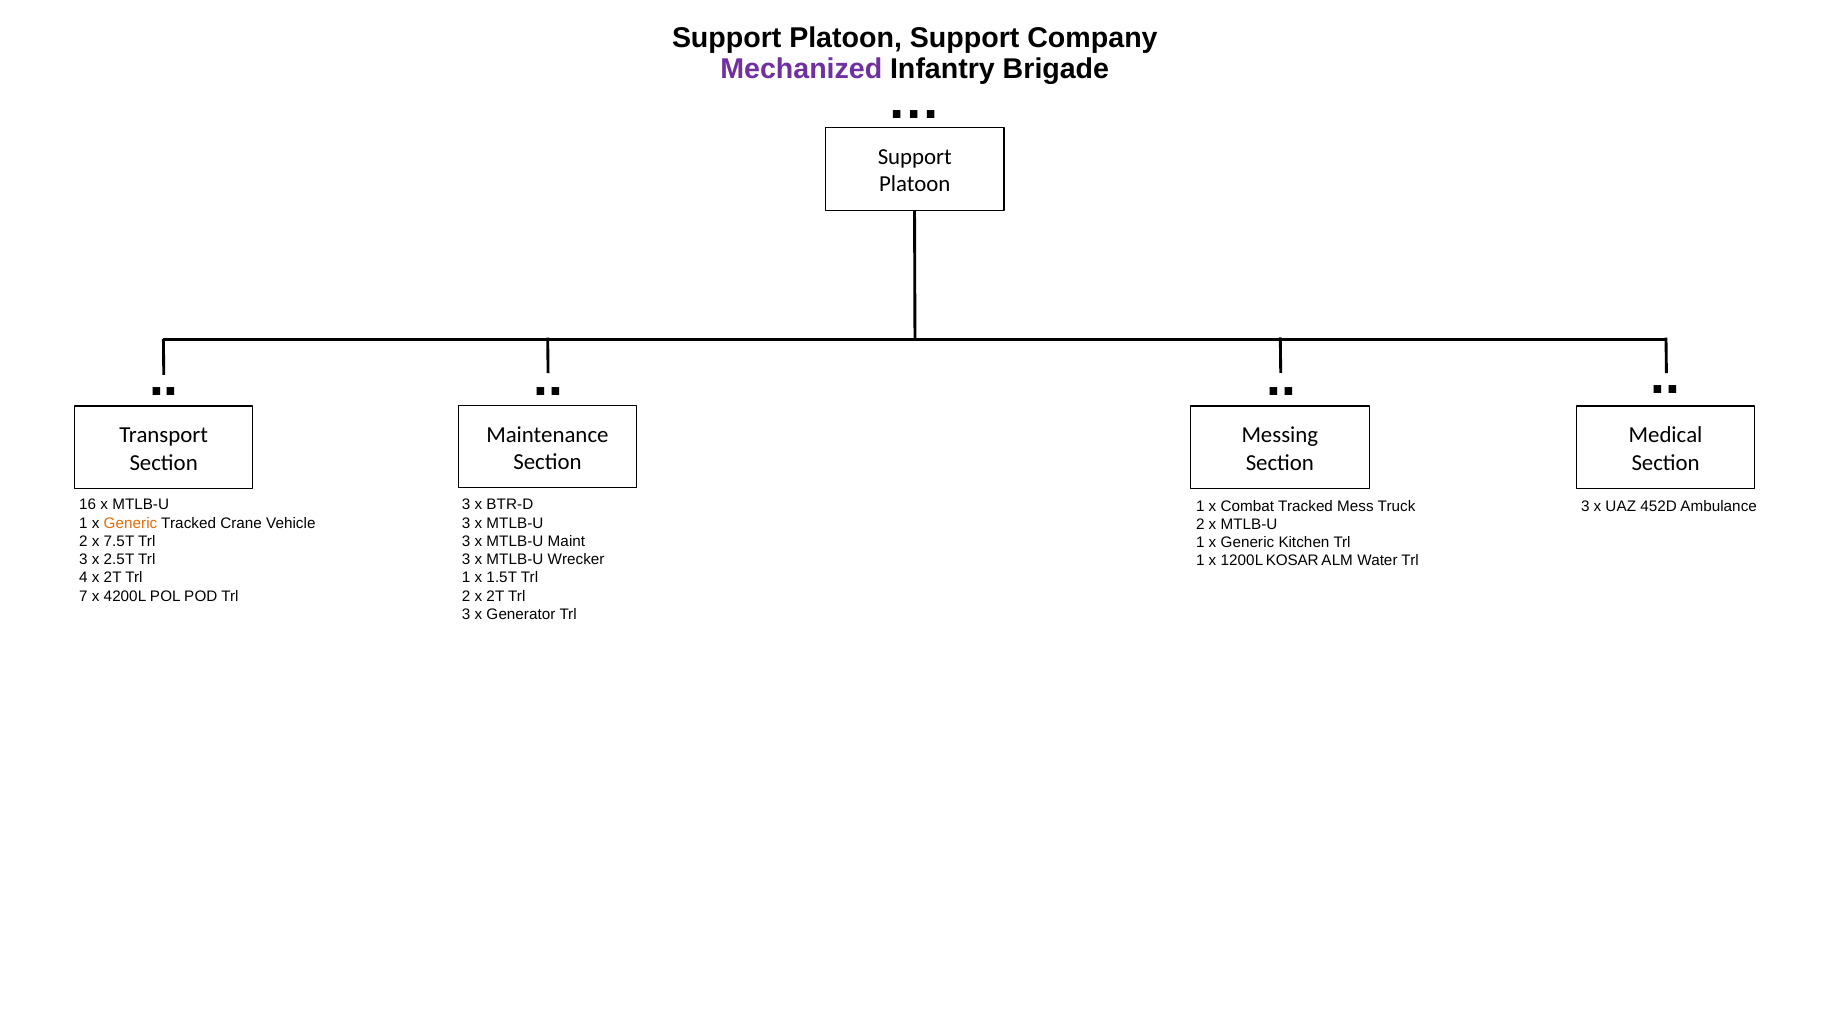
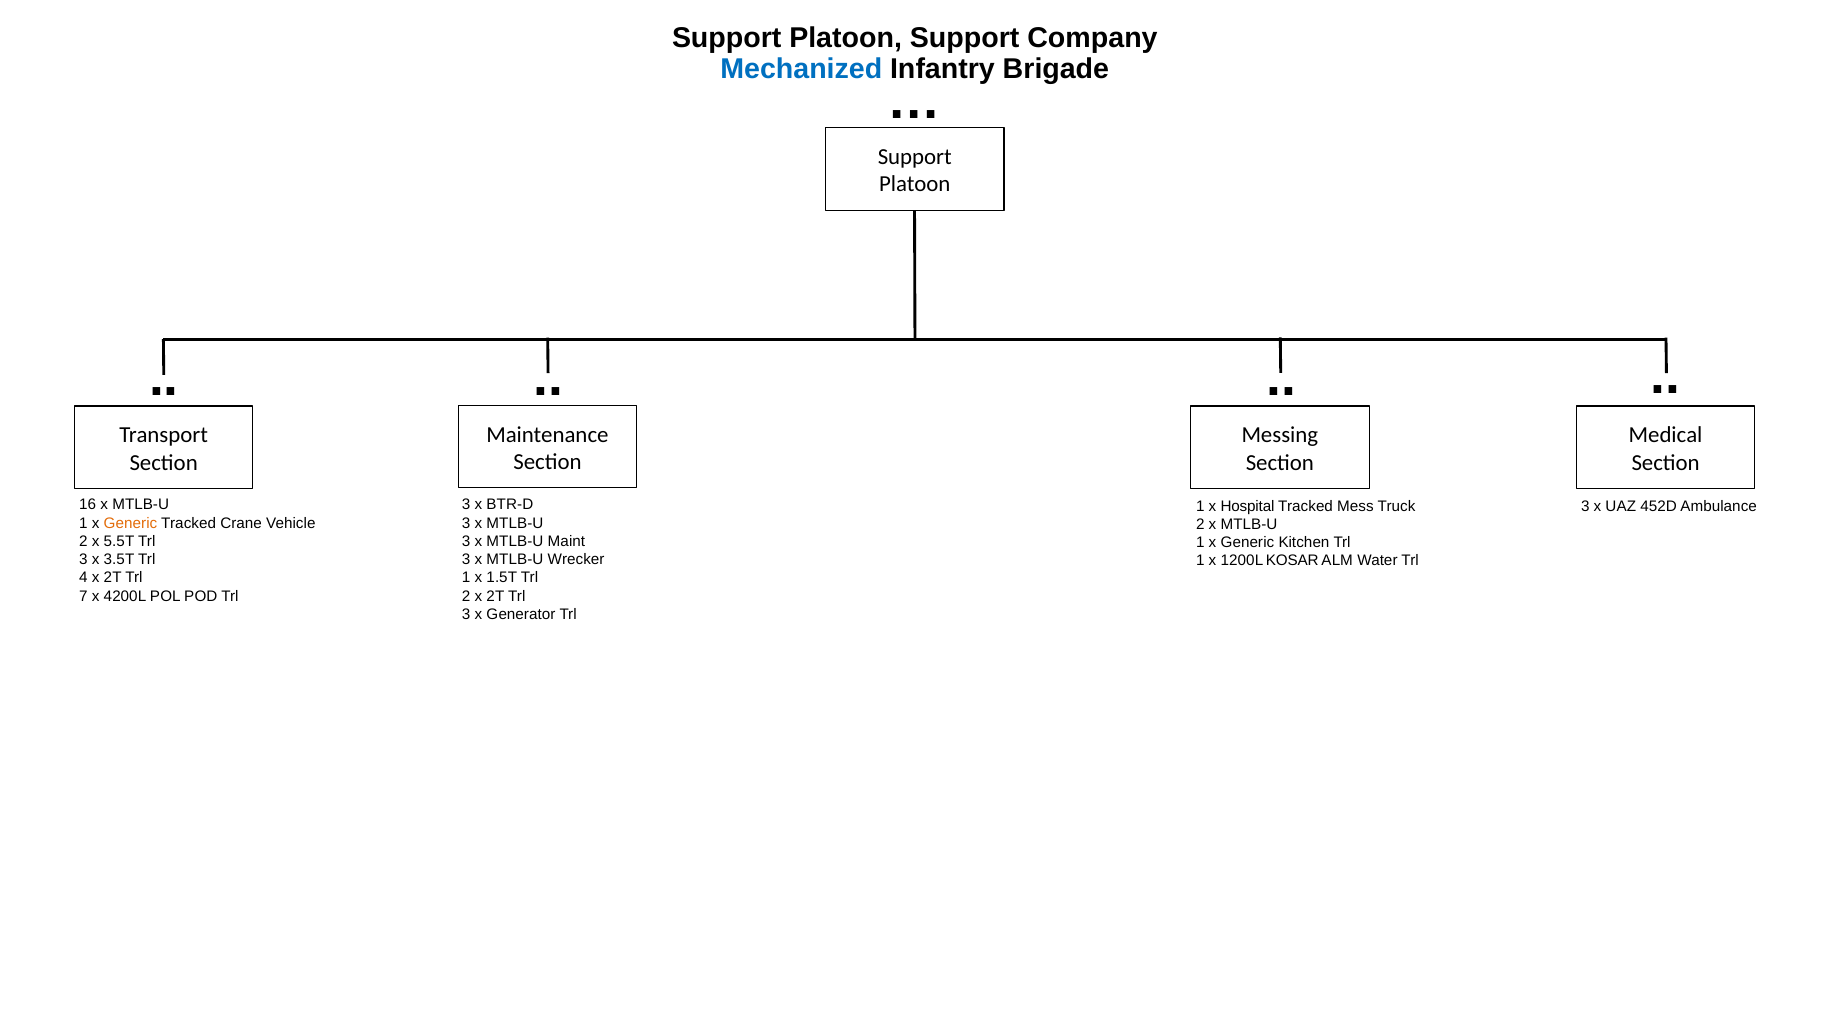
Mechanized colour: purple -> blue
Combat: Combat -> Hospital
7.5T: 7.5T -> 5.5T
2.5T: 2.5T -> 3.5T
